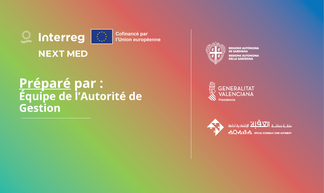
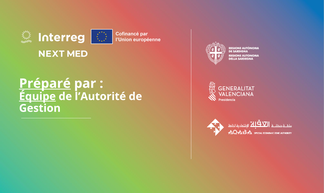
Équipe underline: none -> present
